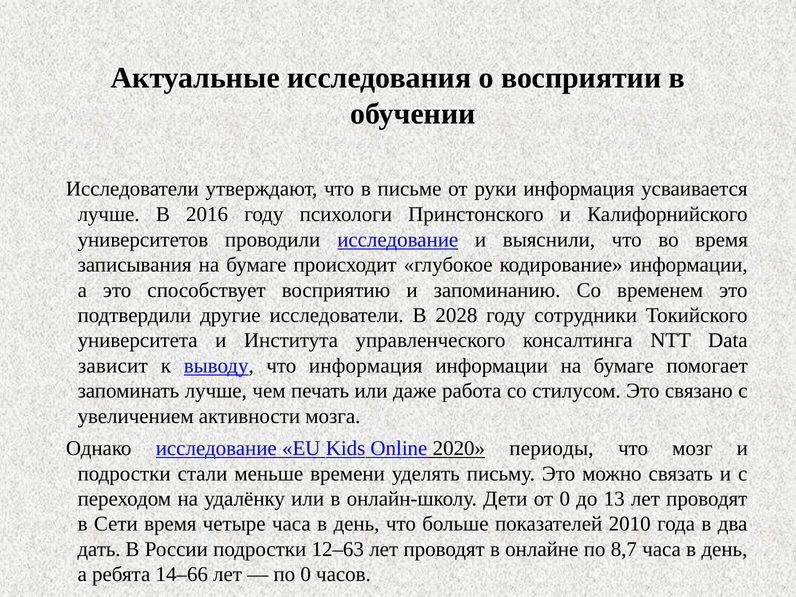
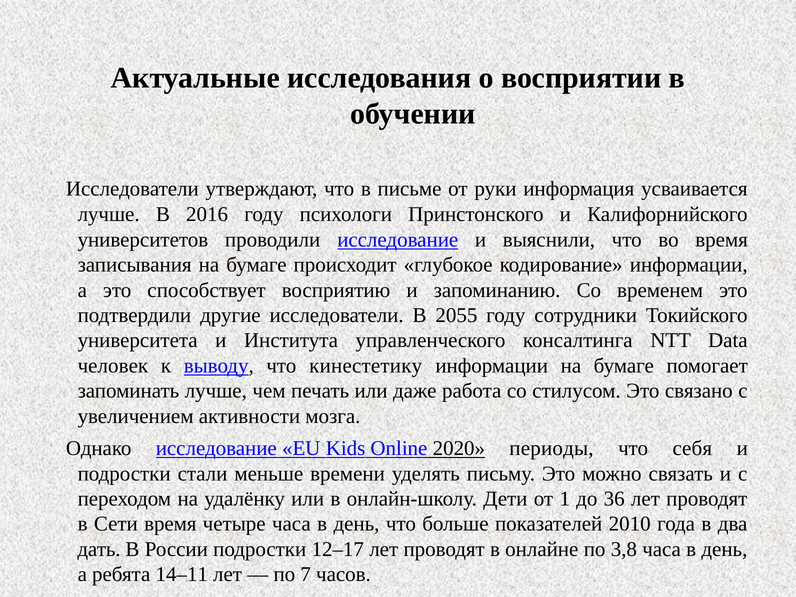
2028: 2028 -> 2055
зависит: зависит -> человек
что информация: информация -> кинестетику
мозг: мозг -> себя
от 0: 0 -> 1
13: 13 -> 36
12–63: 12–63 -> 12–17
8,7: 8,7 -> 3,8
14–66: 14–66 -> 14–11
по 0: 0 -> 7
